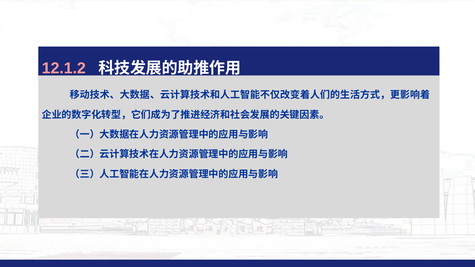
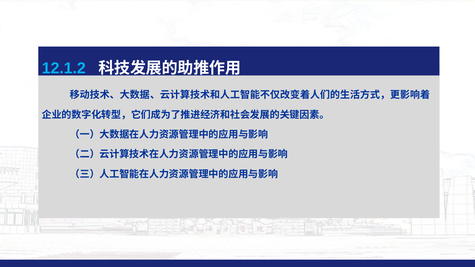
12.1.2 colour: pink -> light blue
